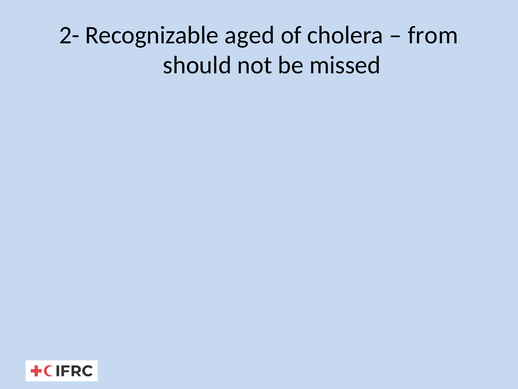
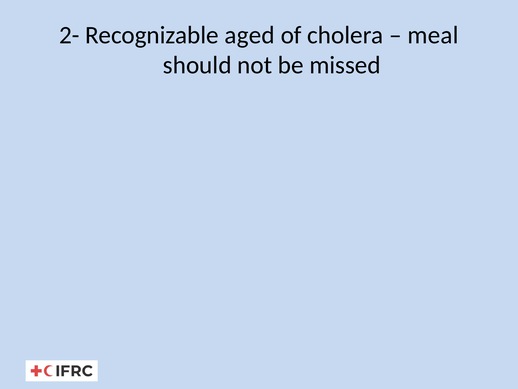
from: from -> meal
